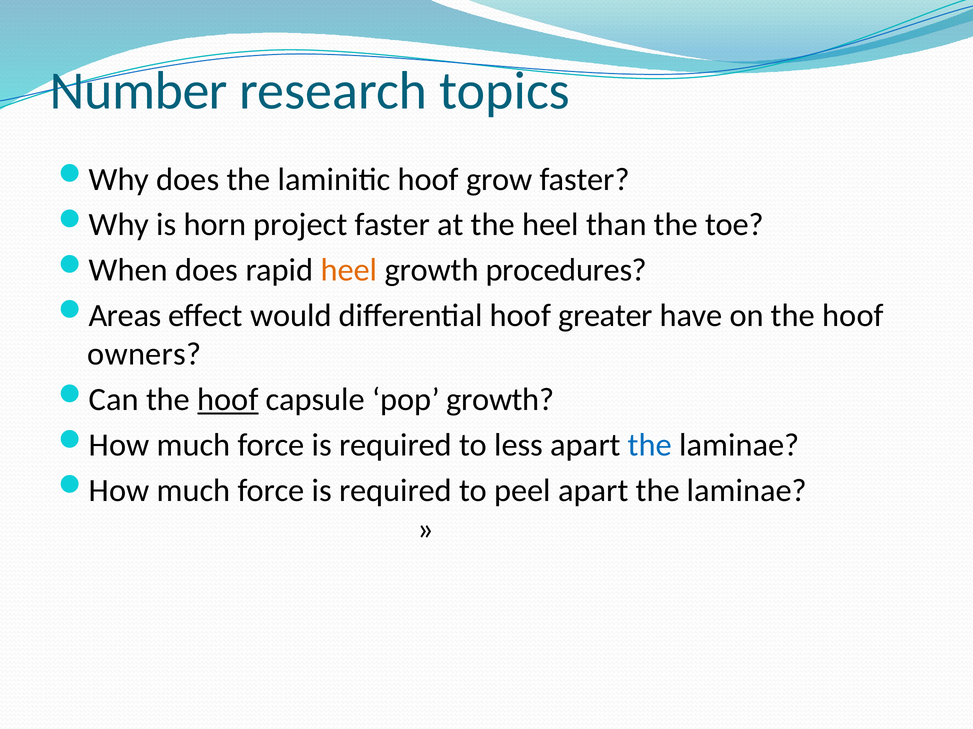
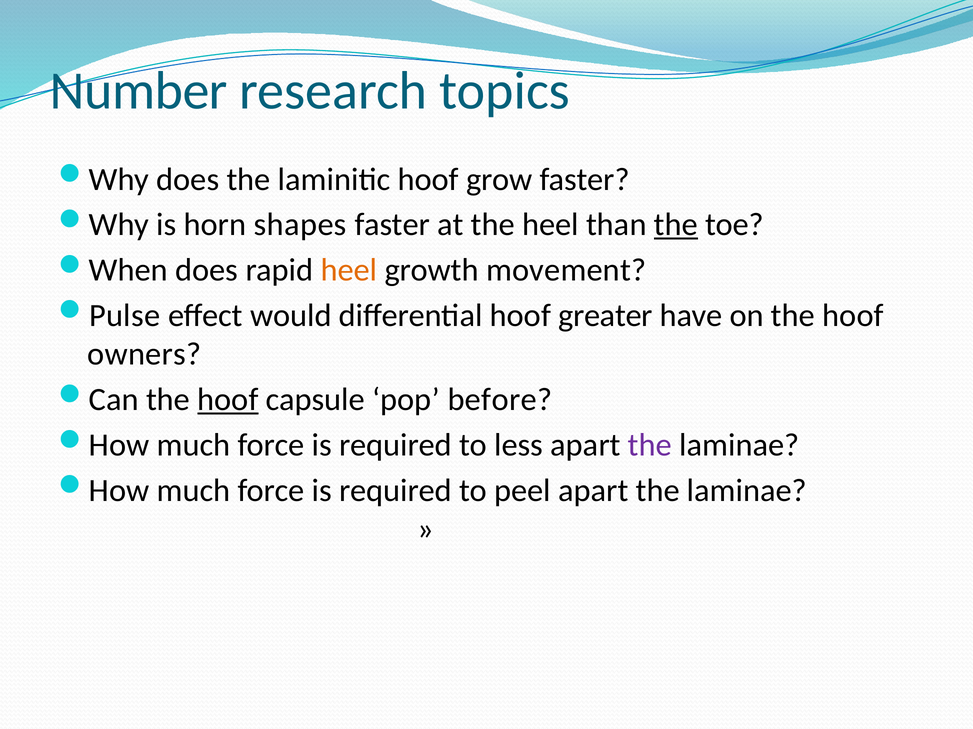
project: project -> shapes
the at (676, 225) underline: none -> present
procedures: procedures -> movement
Areas: Areas -> Pulse
pop growth: growth -> before
the at (650, 445) colour: blue -> purple
